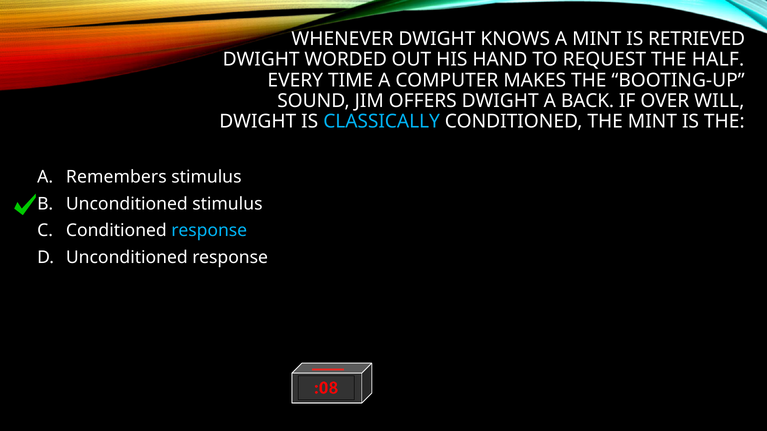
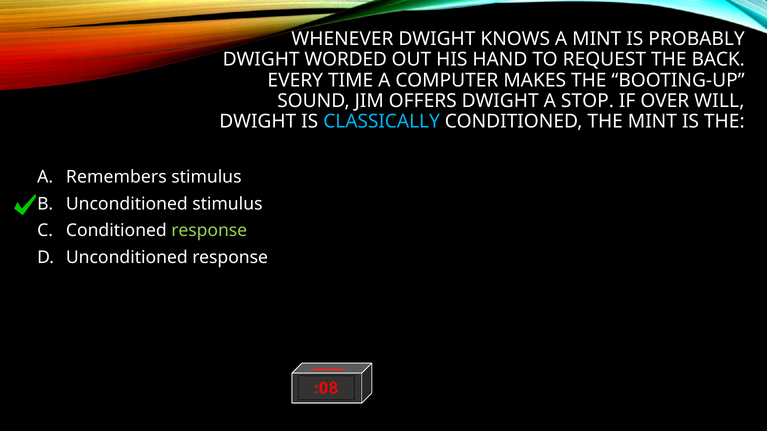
RETRIEVED: RETRIEVED -> PROBABLY
HALF: HALF -> BACK
BACK: BACK -> STOP
response at (209, 231) colour: light blue -> light green
